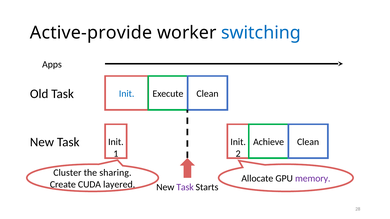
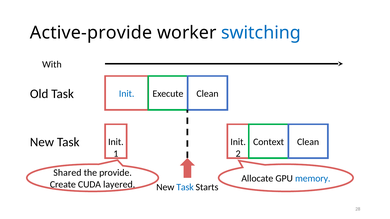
Apps: Apps -> With
Achieve: Achieve -> Context
Cluster: Cluster -> Shared
sharing: sharing -> provide
memory colour: purple -> blue
Task at (185, 188) colour: purple -> blue
